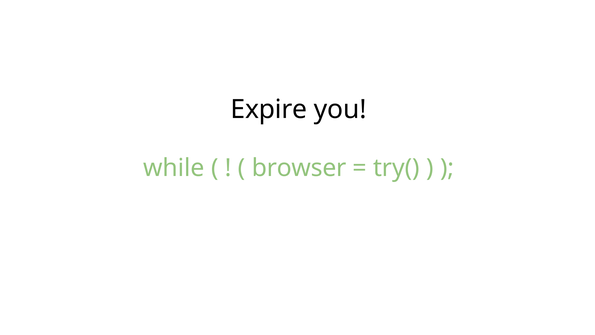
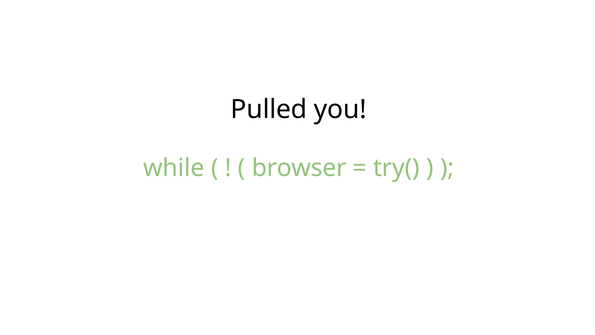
Expire: Expire -> Pulled
